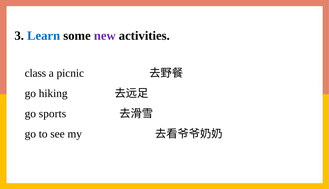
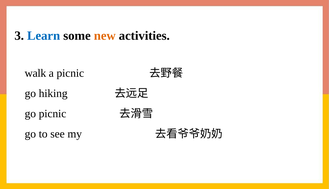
new colour: purple -> orange
class: class -> walk
go sports: sports -> picnic
